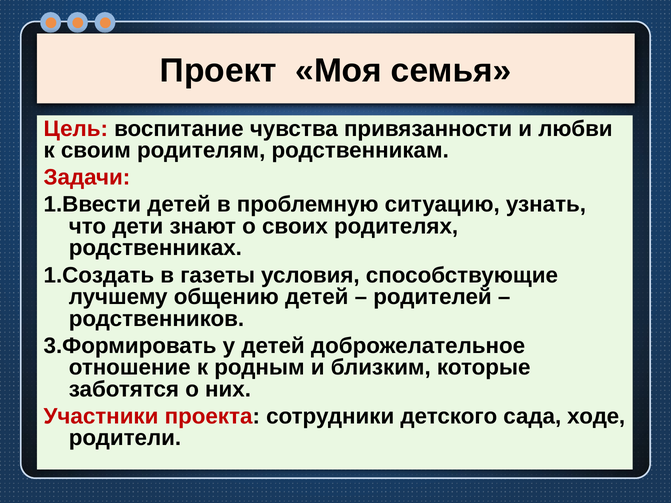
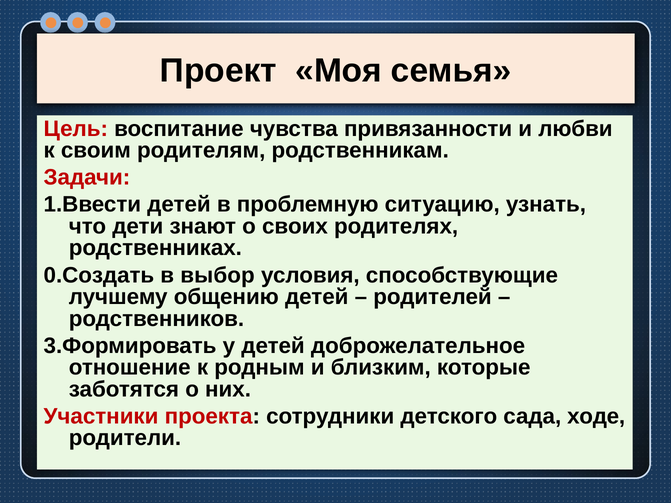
1.Создать: 1.Создать -> 0.Создать
газеты: газеты -> выбор
